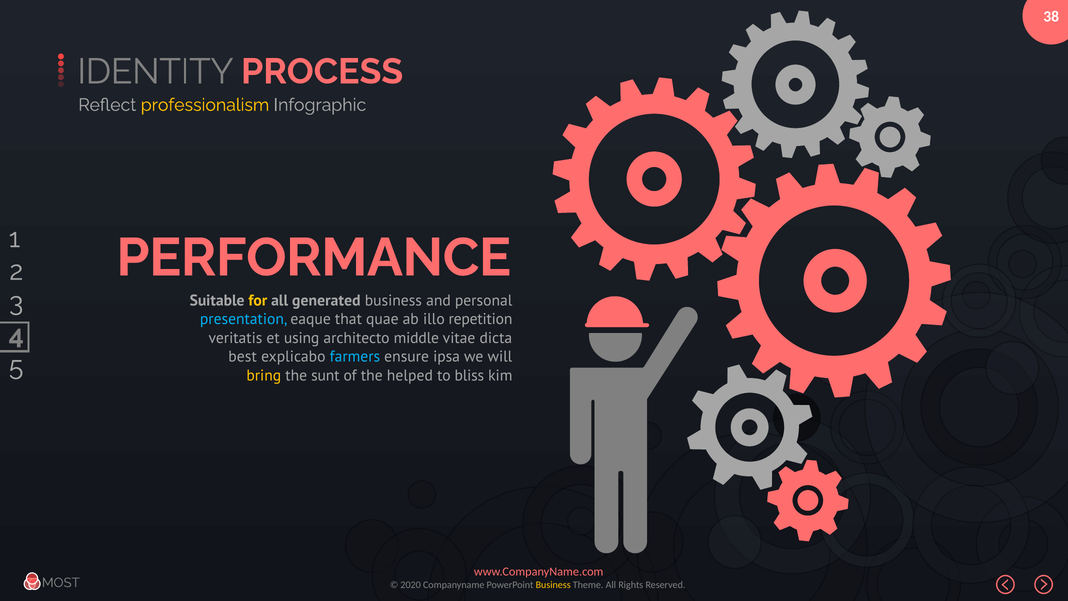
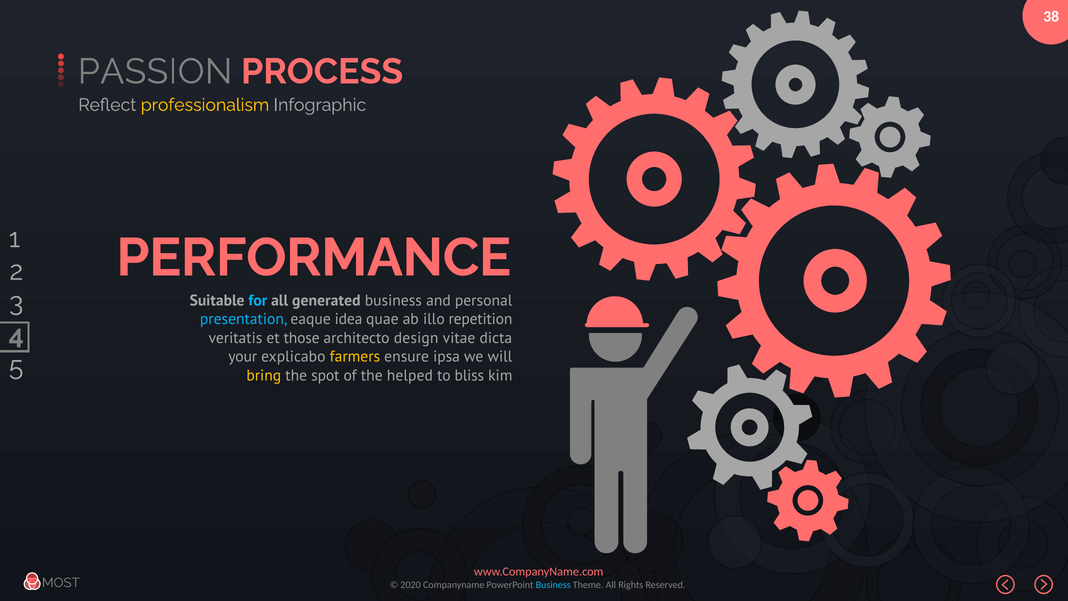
IDENTITY: IDENTITY -> PASSION
for colour: yellow -> light blue
that: that -> idea
using: using -> those
middle: middle -> design
best: best -> your
farmers colour: light blue -> yellow
sunt: sunt -> spot
Business at (553, 584) colour: yellow -> light blue
